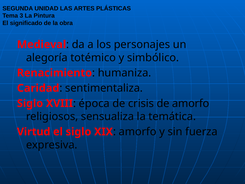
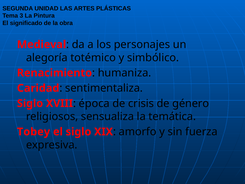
de amorfo: amorfo -> género
Virtud: Virtud -> Tobey
